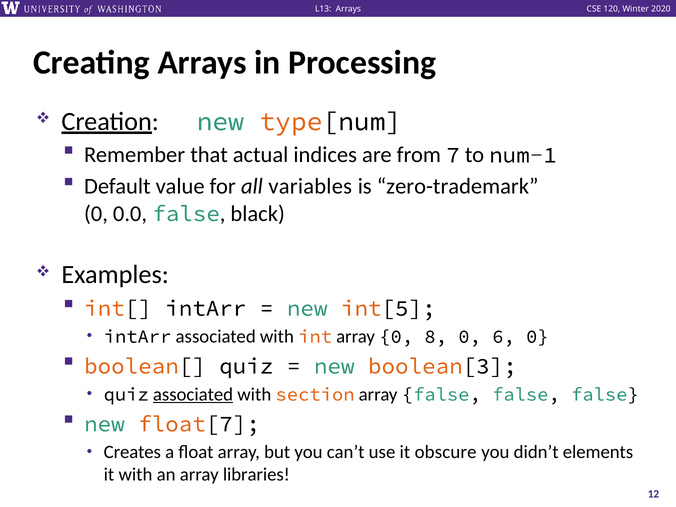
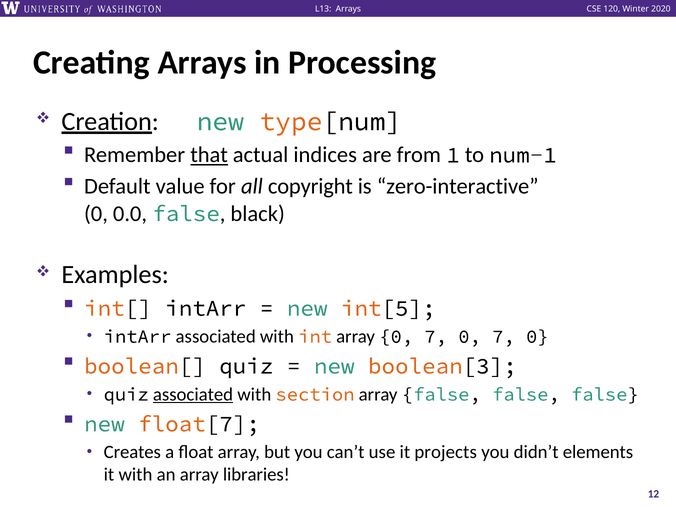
that underline: none -> present
7: 7 -> 1
variables: variables -> copyright
zero-trademark: zero-trademark -> zero-interactive
array 0 8: 8 -> 7
6 at (504, 337): 6 -> 7
obscure: obscure -> projects
